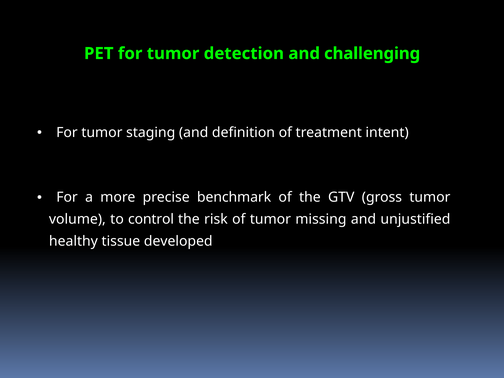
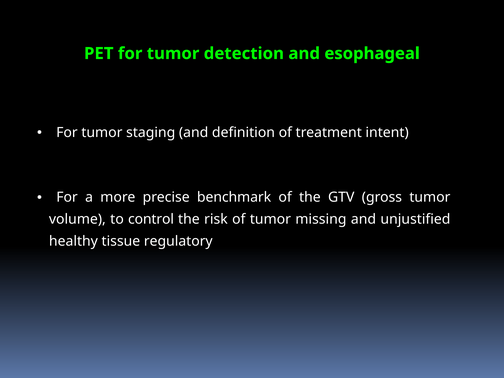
challenging: challenging -> esophageal
developed: developed -> regulatory
